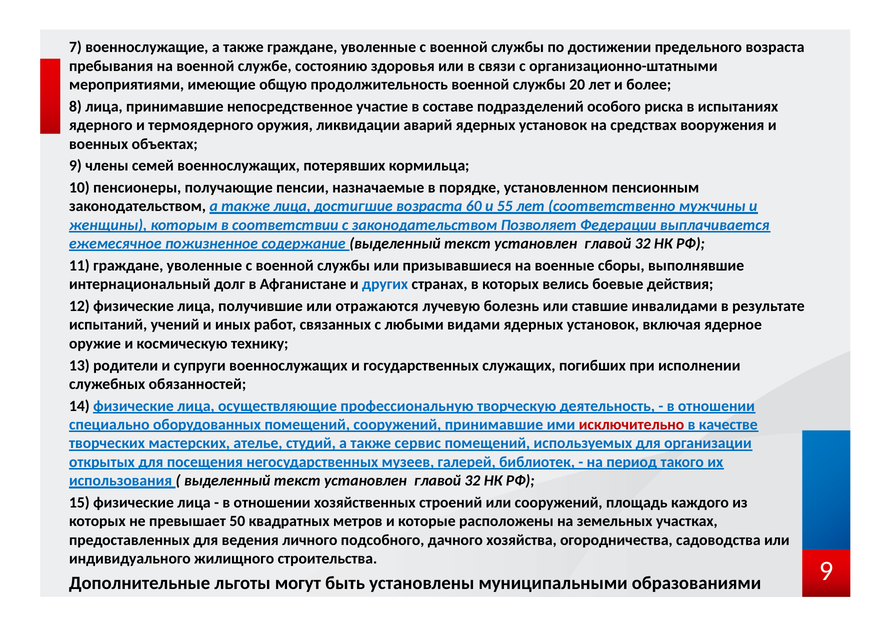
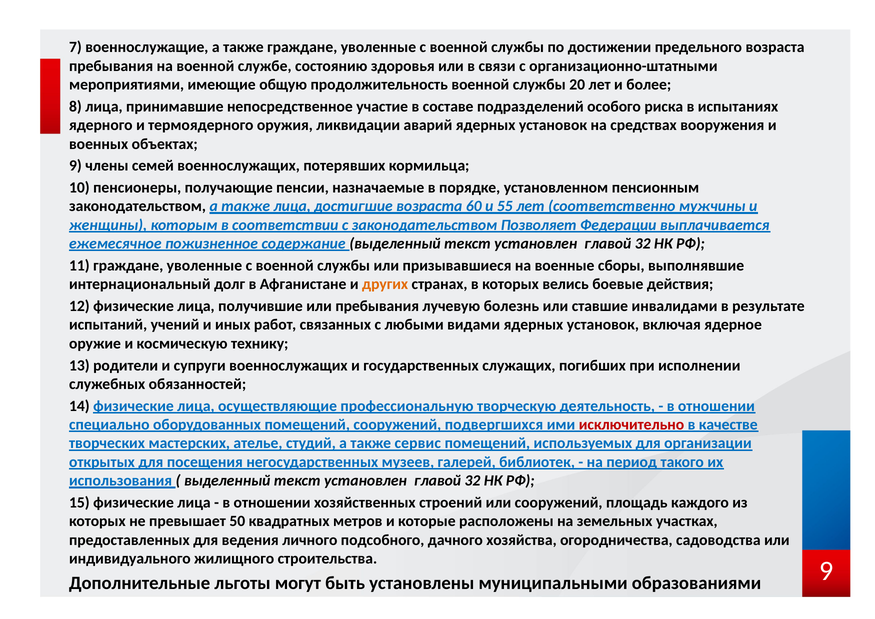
других colour: blue -> orange
или отражаются: отражаются -> пребывания
сооружений принимавшие: принимавшие -> подвергшихся
